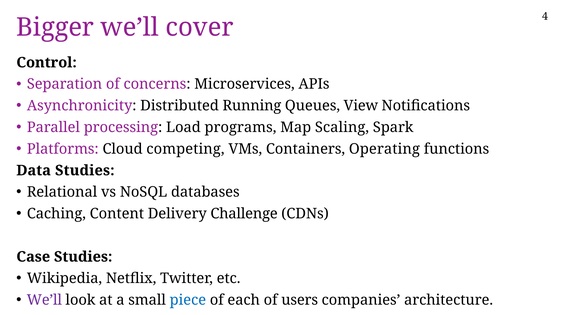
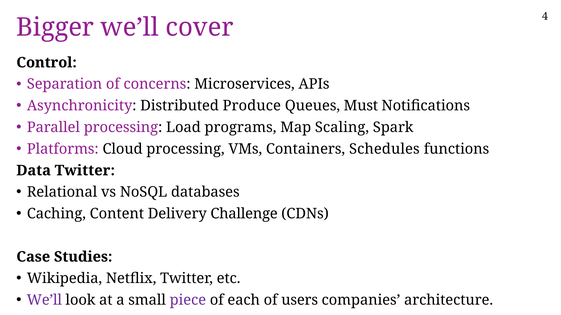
Running: Running -> Produce
View: View -> Must
Cloud competing: competing -> processing
Operating: Operating -> Schedules
Data Studies: Studies -> Twitter
piece colour: blue -> purple
